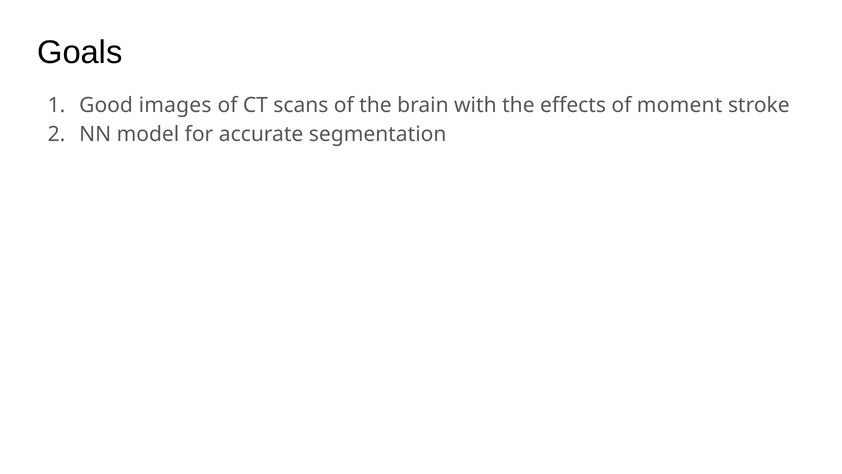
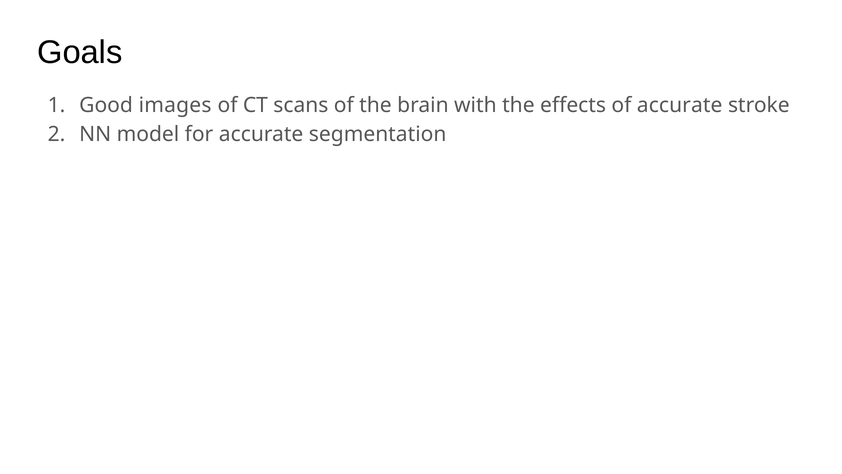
of moment: moment -> accurate
